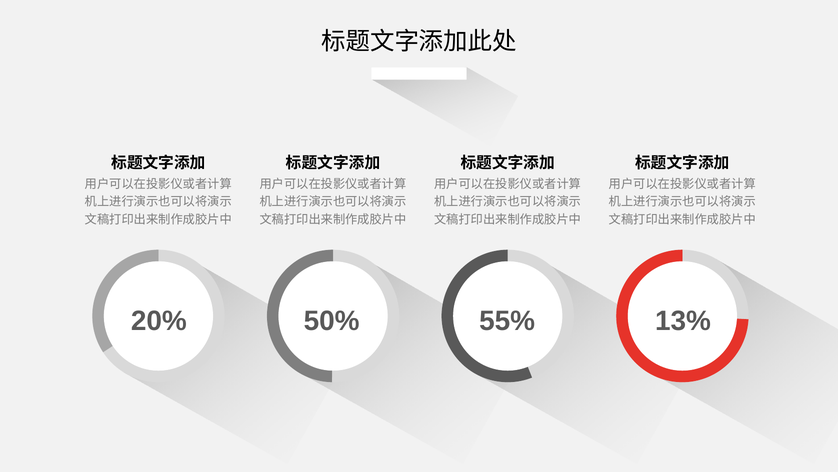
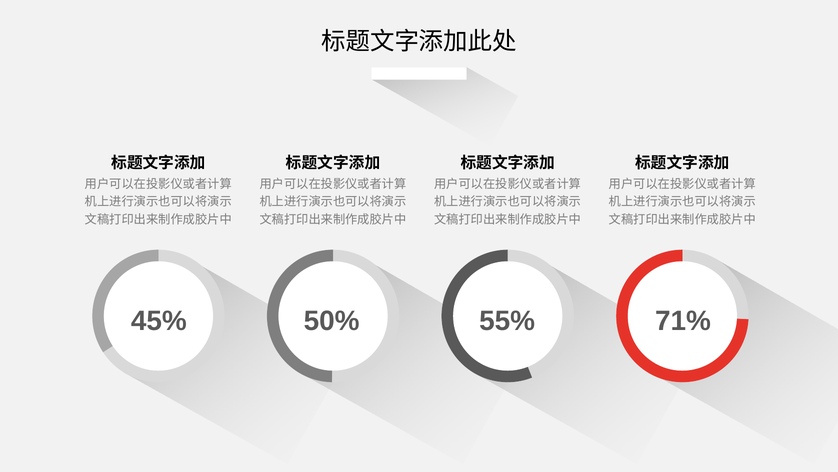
20%: 20% -> 45%
13%: 13% -> 71%
